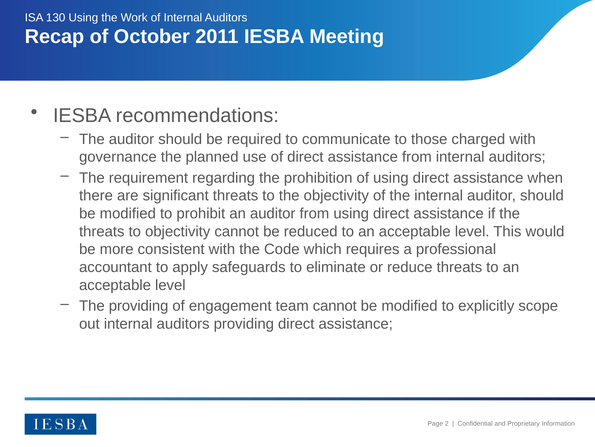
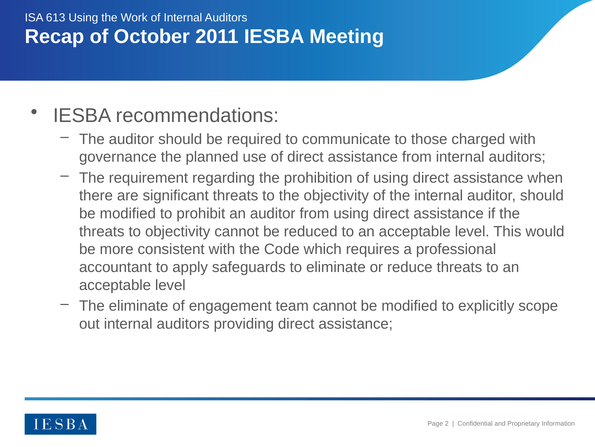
130: 130 -> 613
The providing: providing -> eliminate
